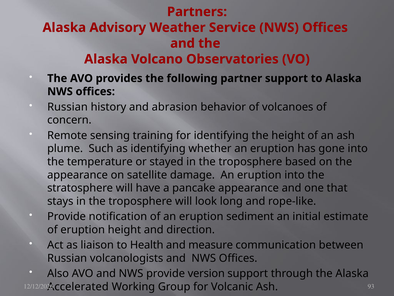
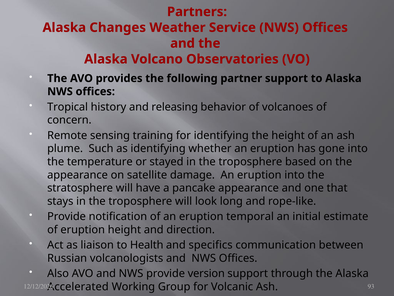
Advisory: Advisory -> Changes
Russian at (67, 107): Russian -> Tropical
abrasion: abrasion -> releasing
sediment: sediment -> temporal
measure: measure -> specifics
